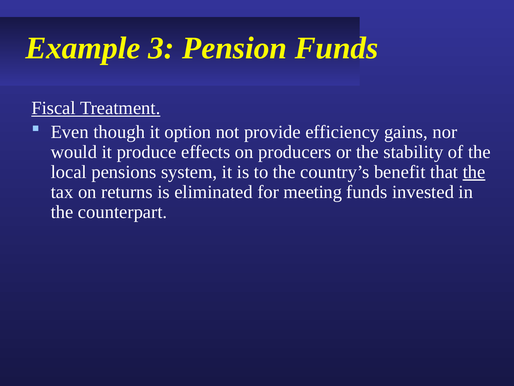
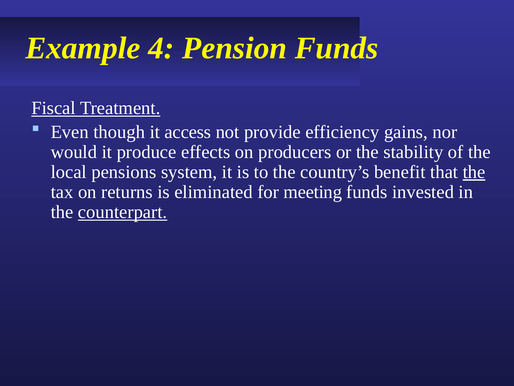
3: 3 -> 4
option: option -> access
counterpart underline: none -> present
